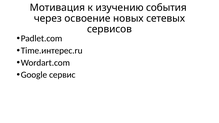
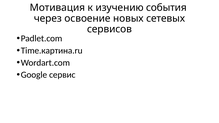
Time.интерес.ru: Time.интерес.ru -> Time.картина.ru
